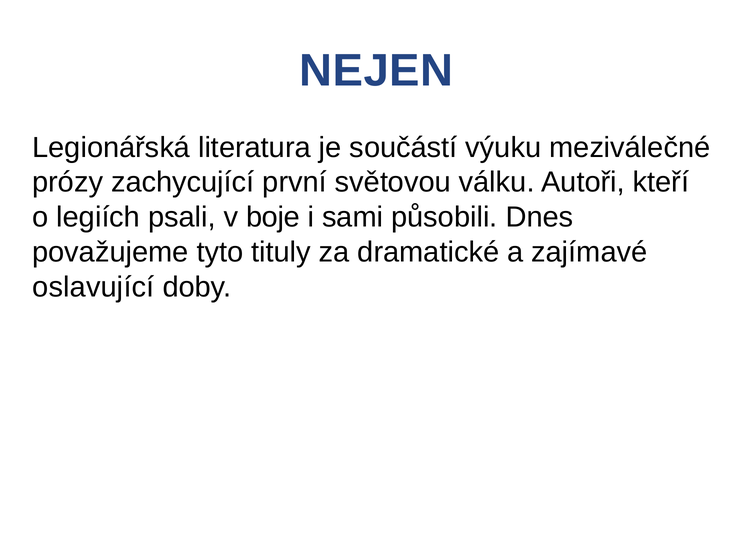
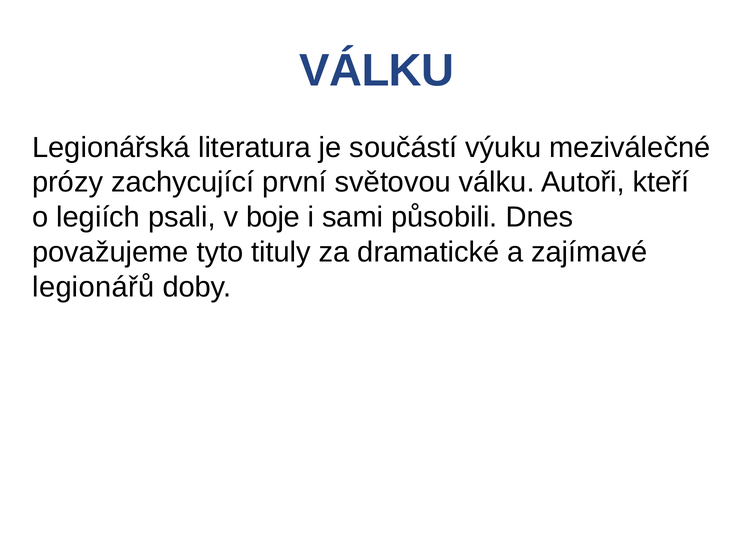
NEJEN at (376, 71): NEJEN -> VÁLKU
oslavující: oslavující -> legionářů
